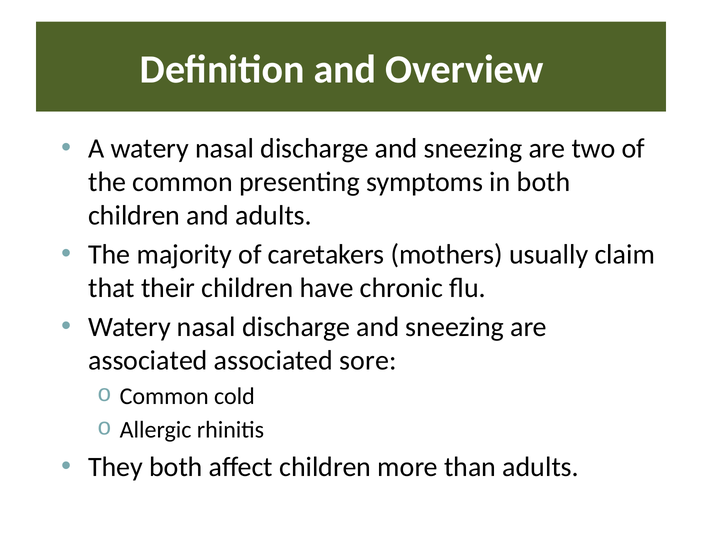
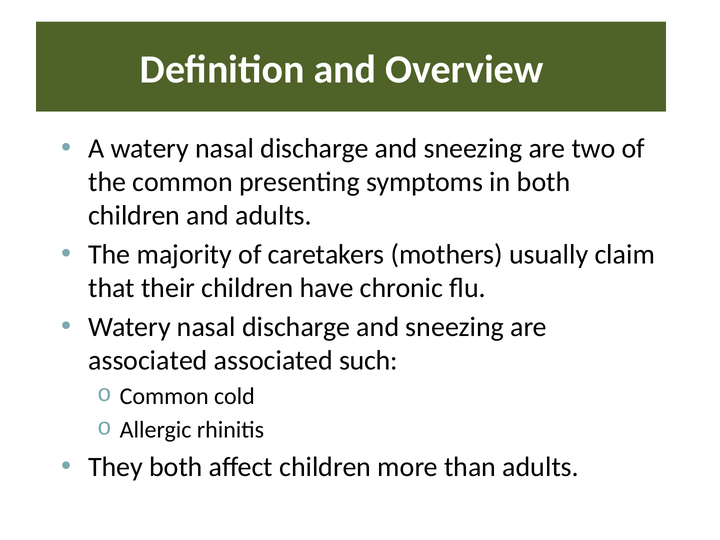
sore: sore -> such
